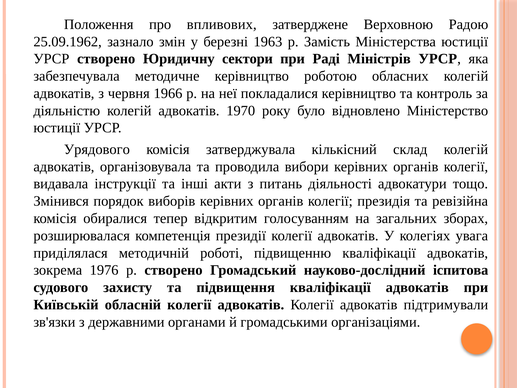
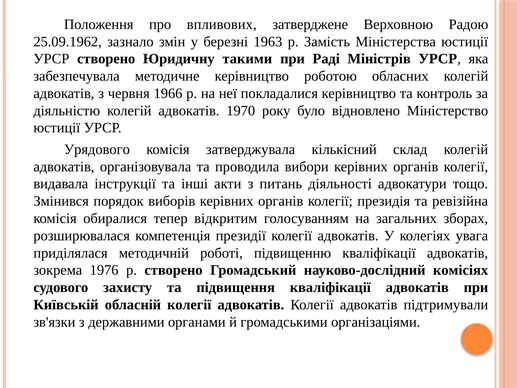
сектори: сектори -> такими
іспитова: іспитова -> комісіях
